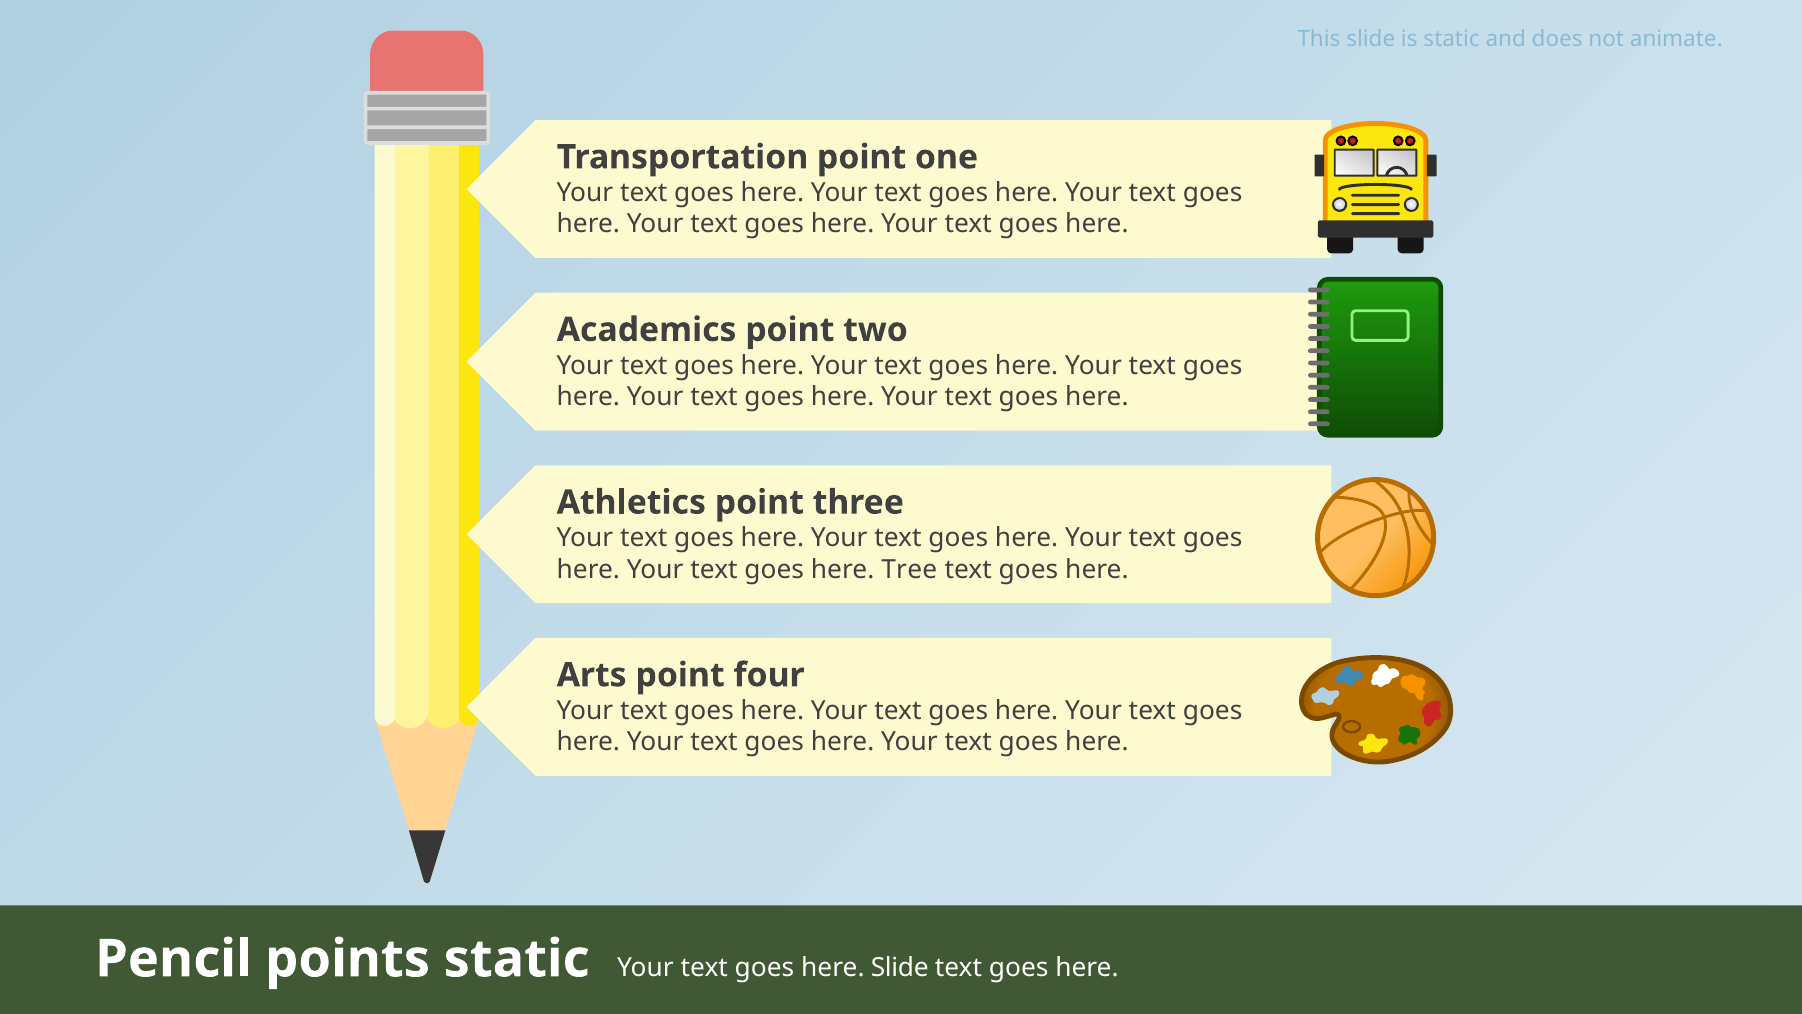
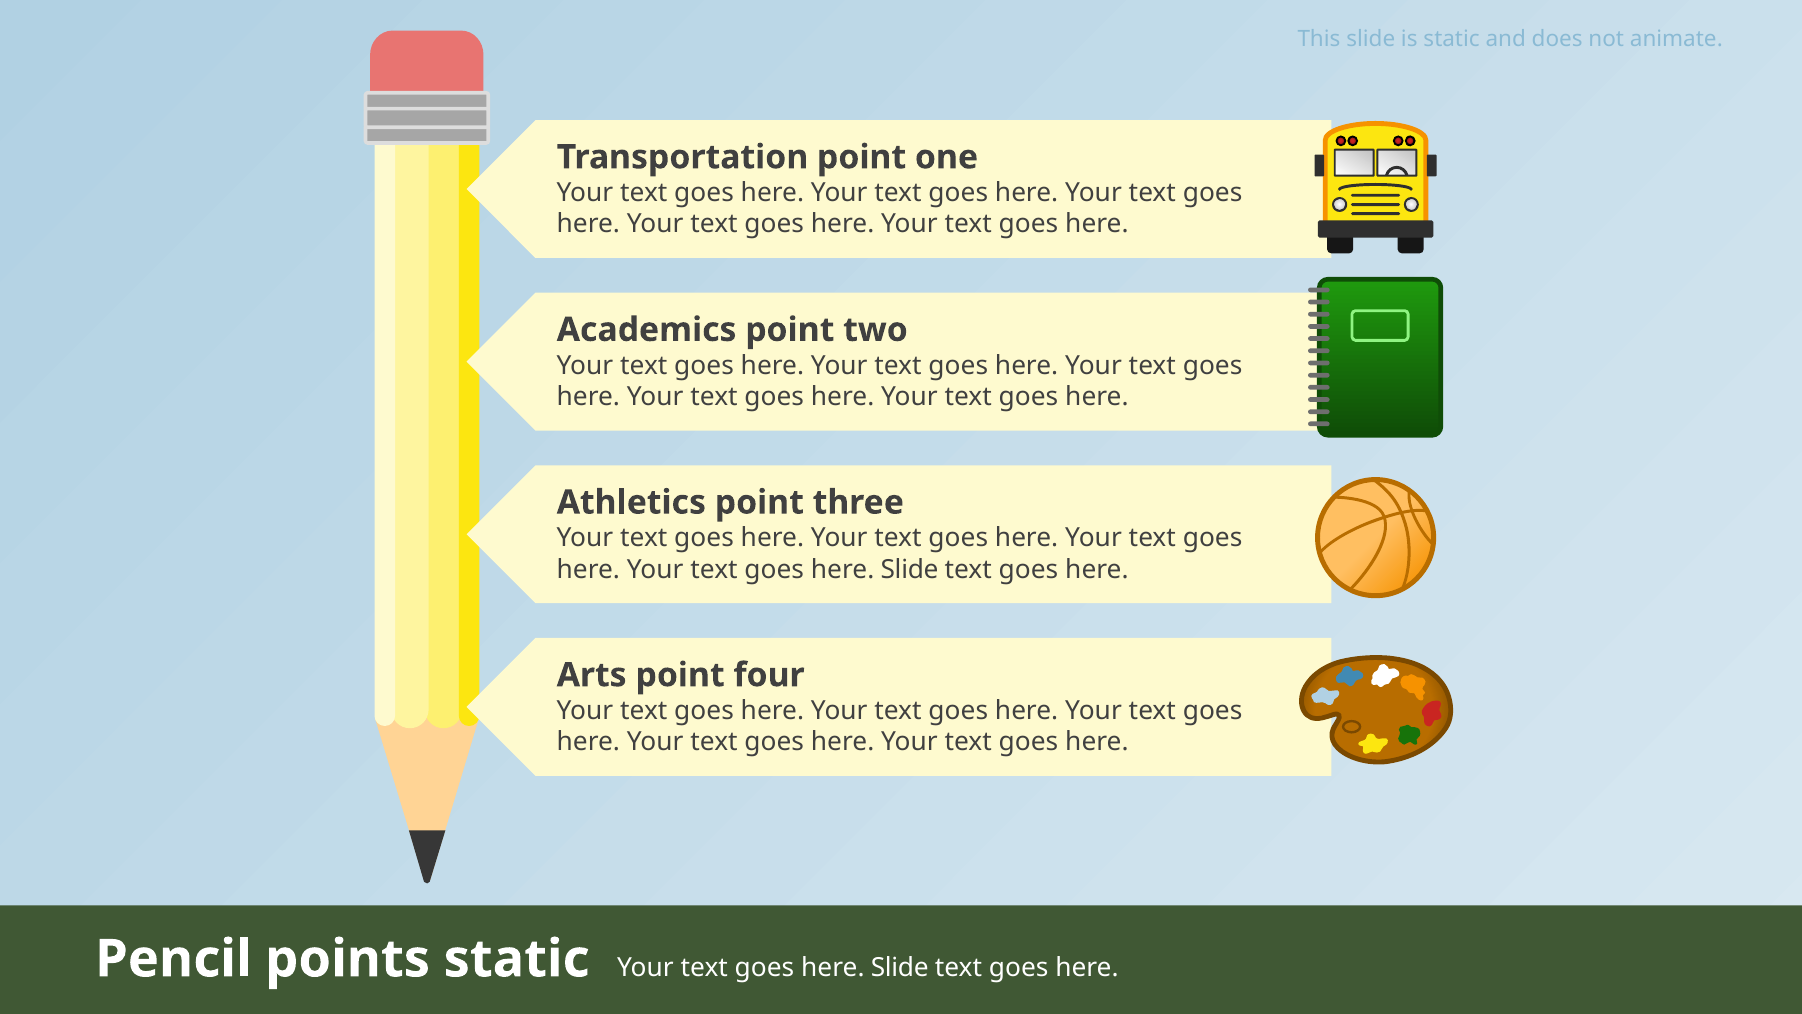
Tree at (909, 569): Tree -> Slide
